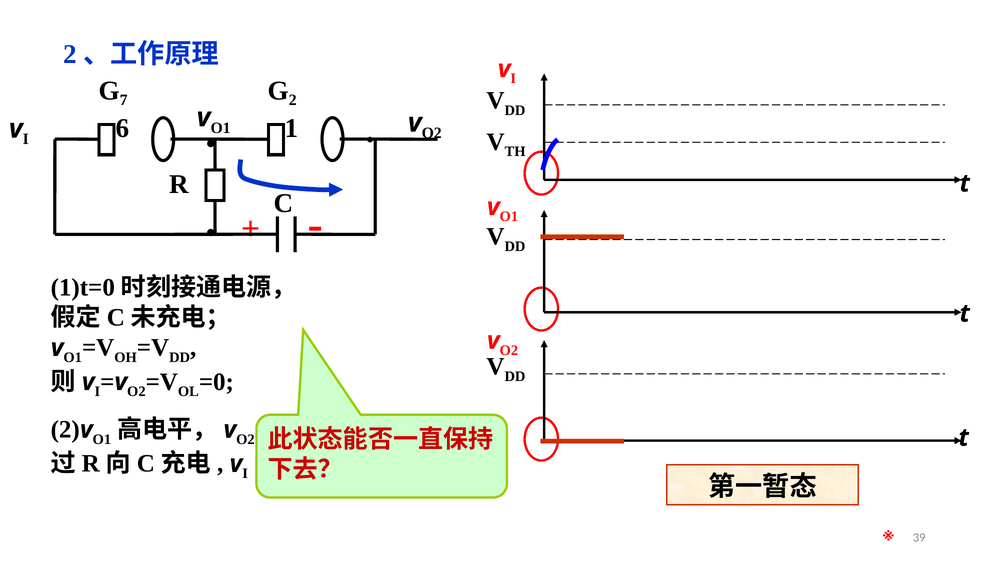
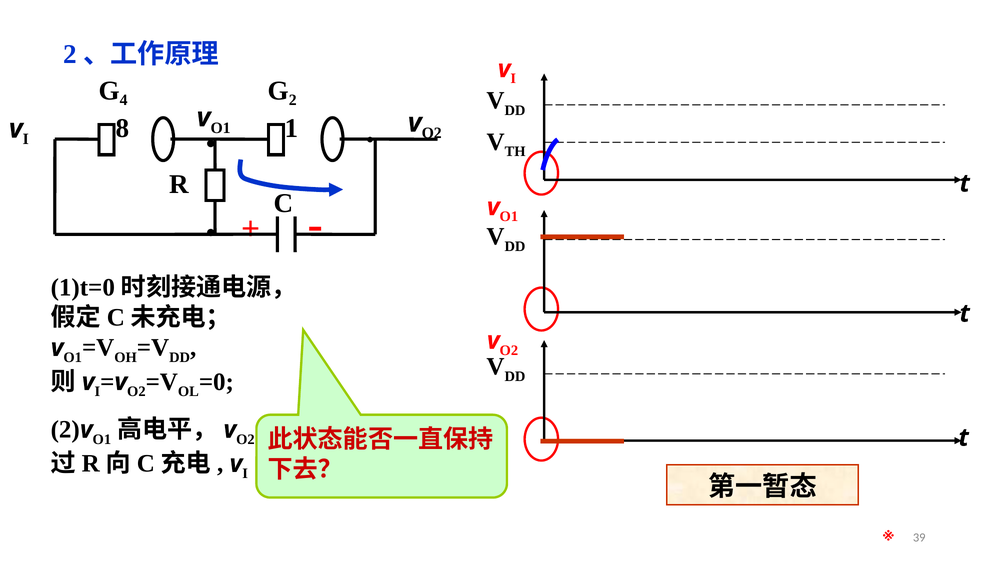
7: 7 -> 4
6: 6 -> 8
